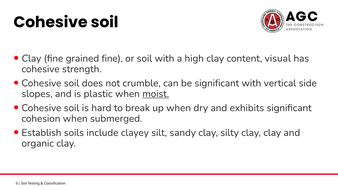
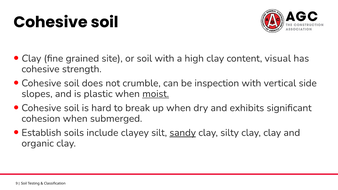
grained fine: fine -> site
be significant: significant -> inspection
sandy underline: none -> present
